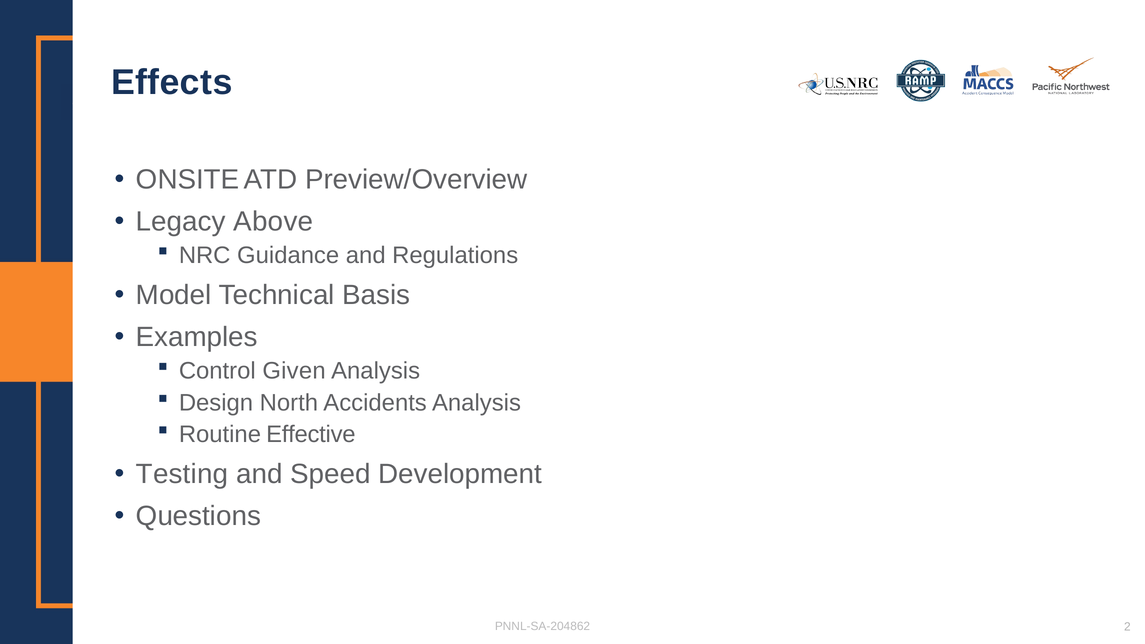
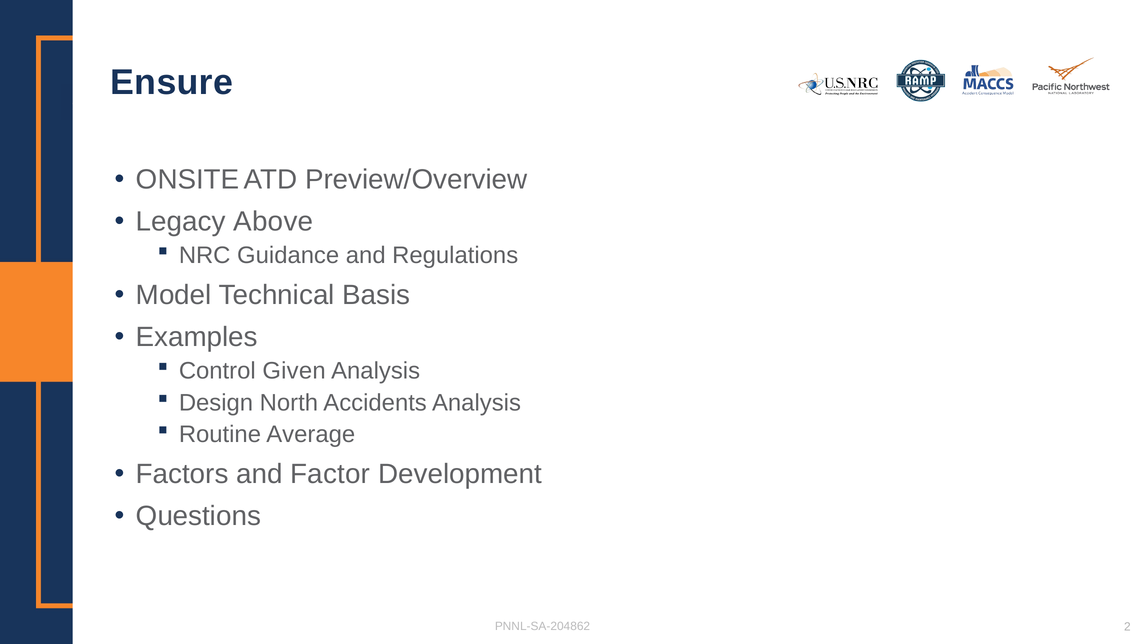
Effects: Effects -> Ensure
Effective: Effective -> Average
Testing: Testing -> Factors
Speed: Speed -> Factor
